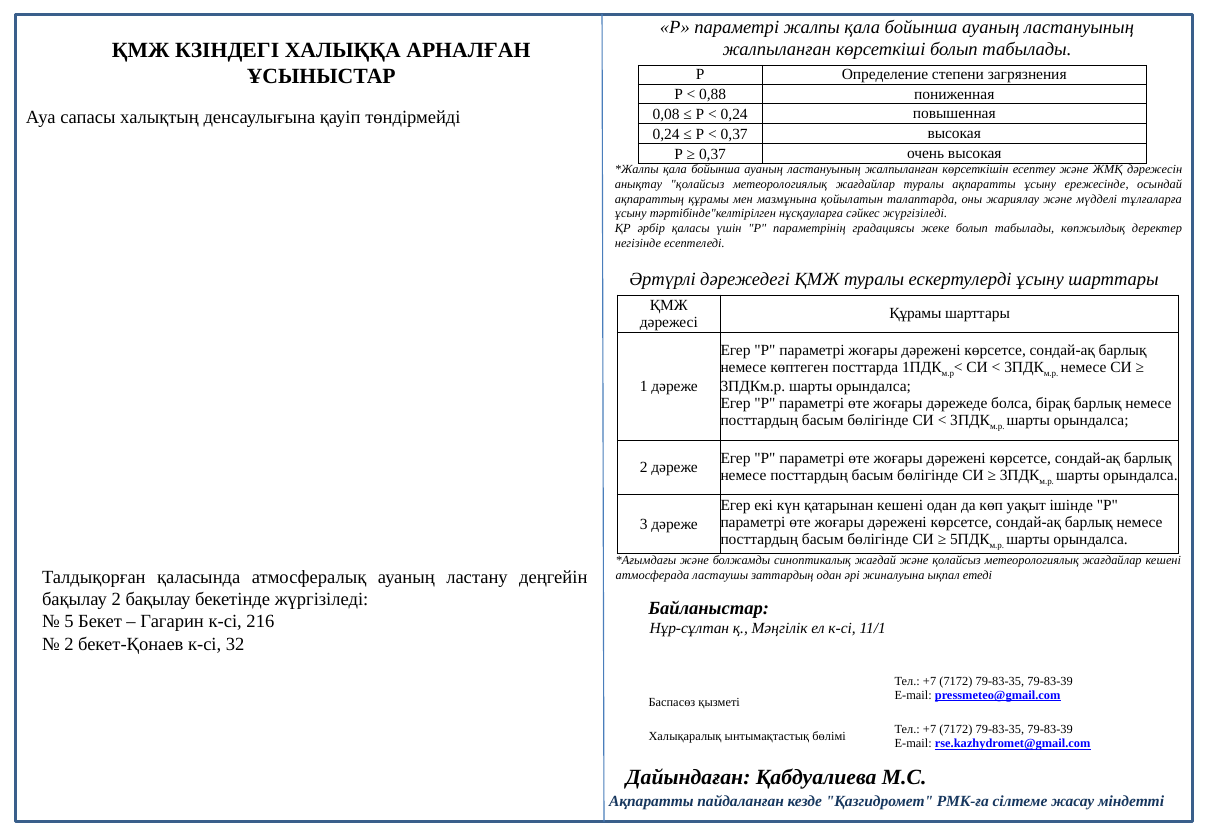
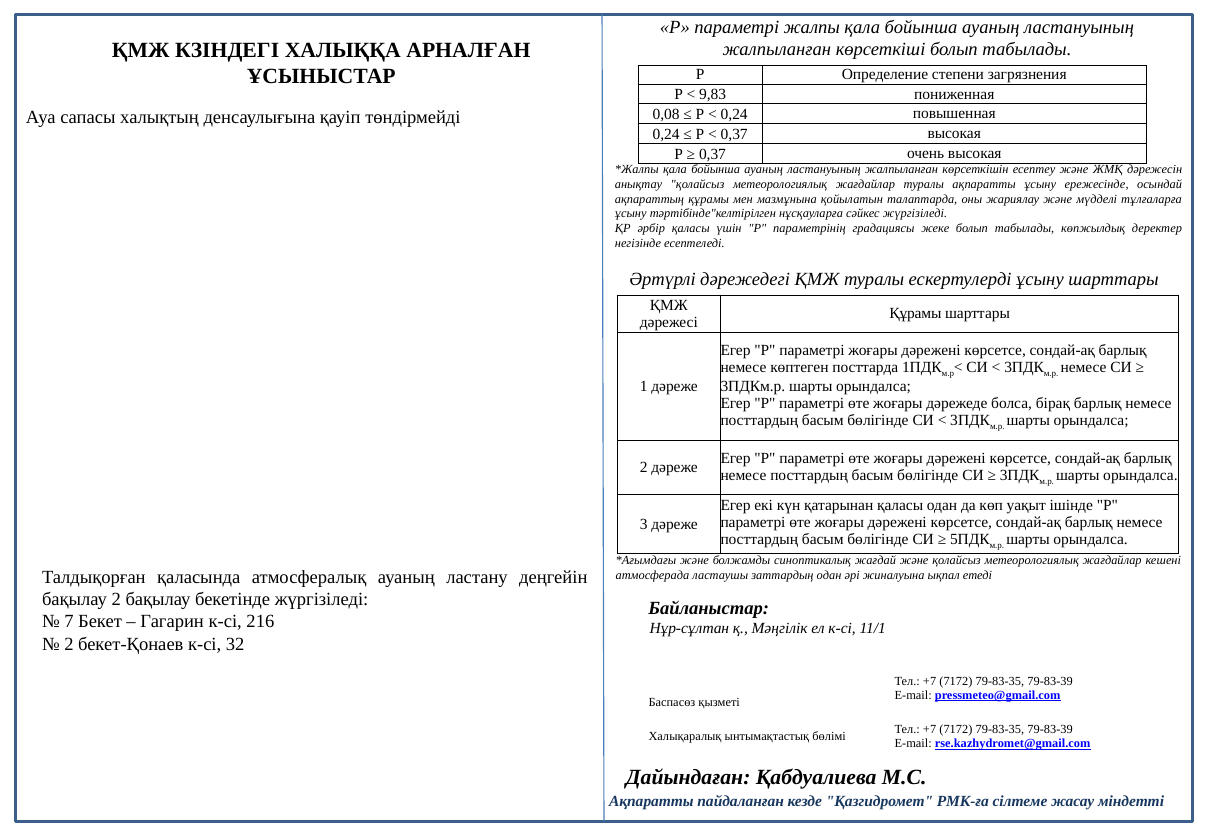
0,88: 0,88 -> 9,83
қатарынан кешені: кешені -> қаласы
5: 5 -> 7
